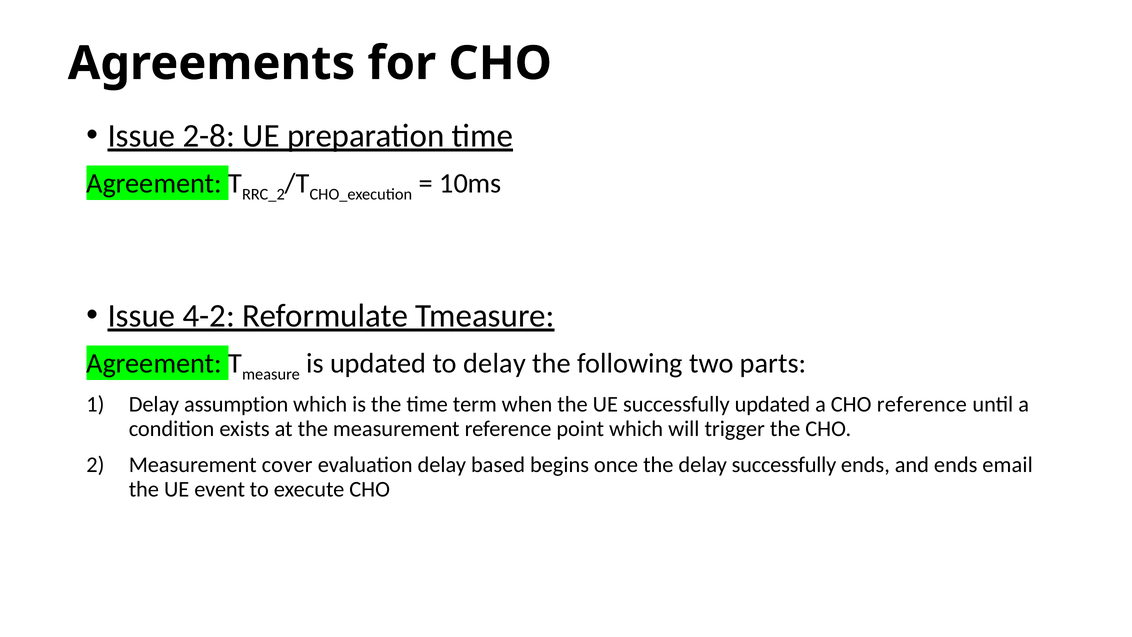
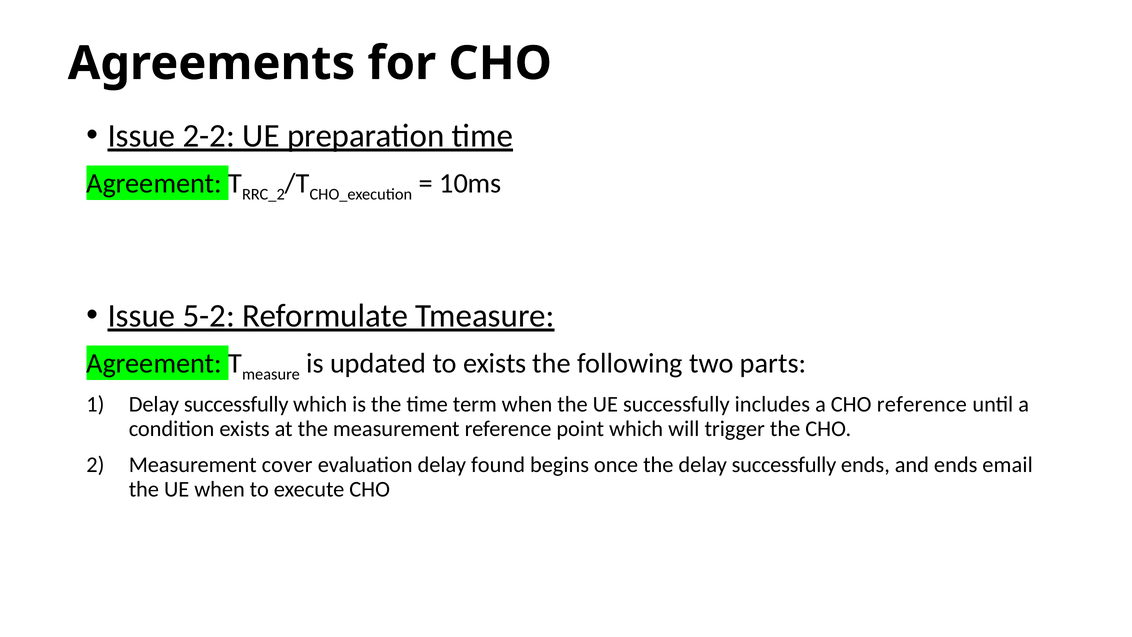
2-8: 2-8 -> 2-2
4-2: 4-2 -> 5-2
to delay: delay -> exists
assumption at (236, 404): assumption -> successfully
successfully updated: updated -> includes
based: based -> found
UE event: event -> when
